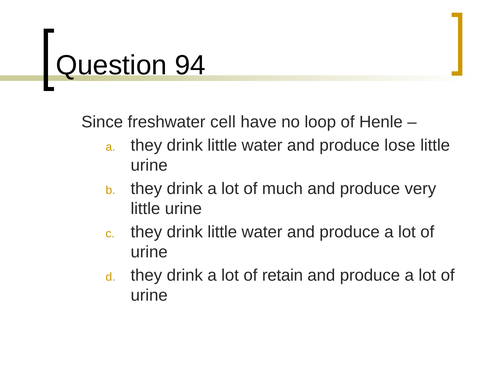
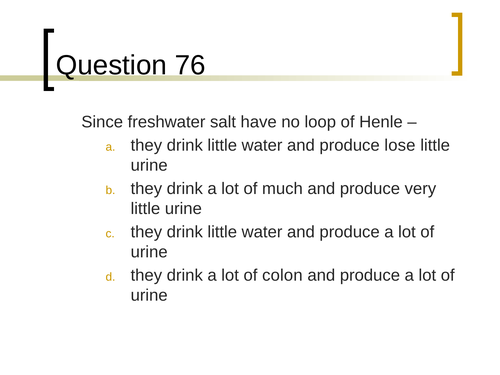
94: 94 -> 76
cell: cell -> salt
retain: retain -> colon
